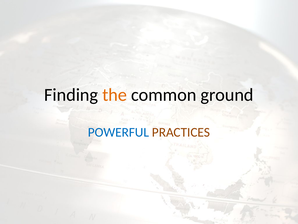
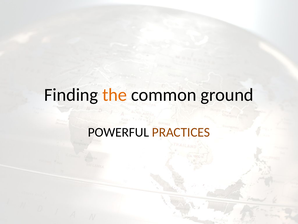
POWERFUL colour: blue -> black
